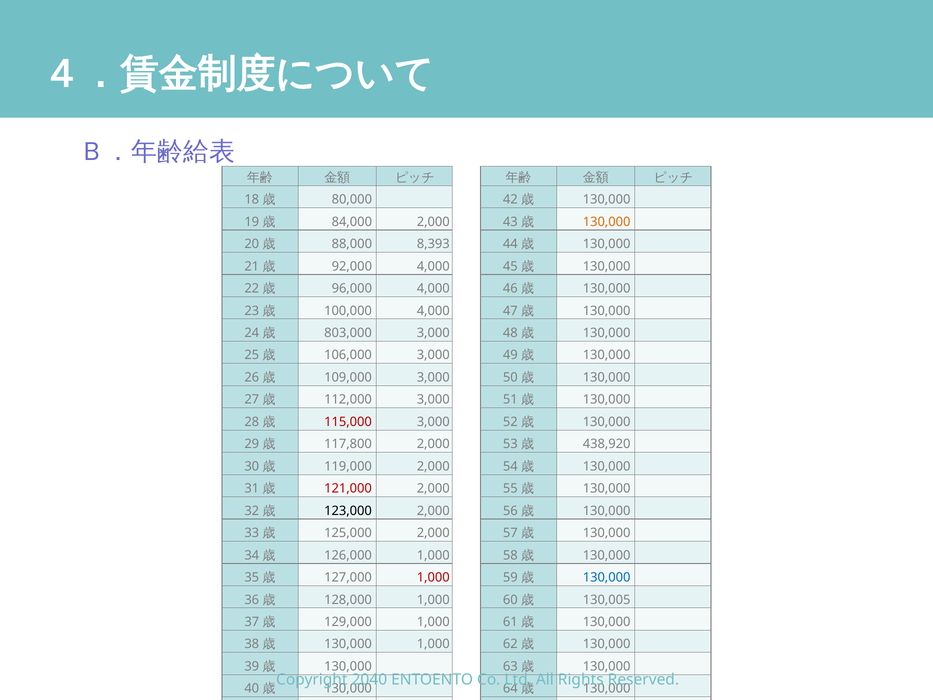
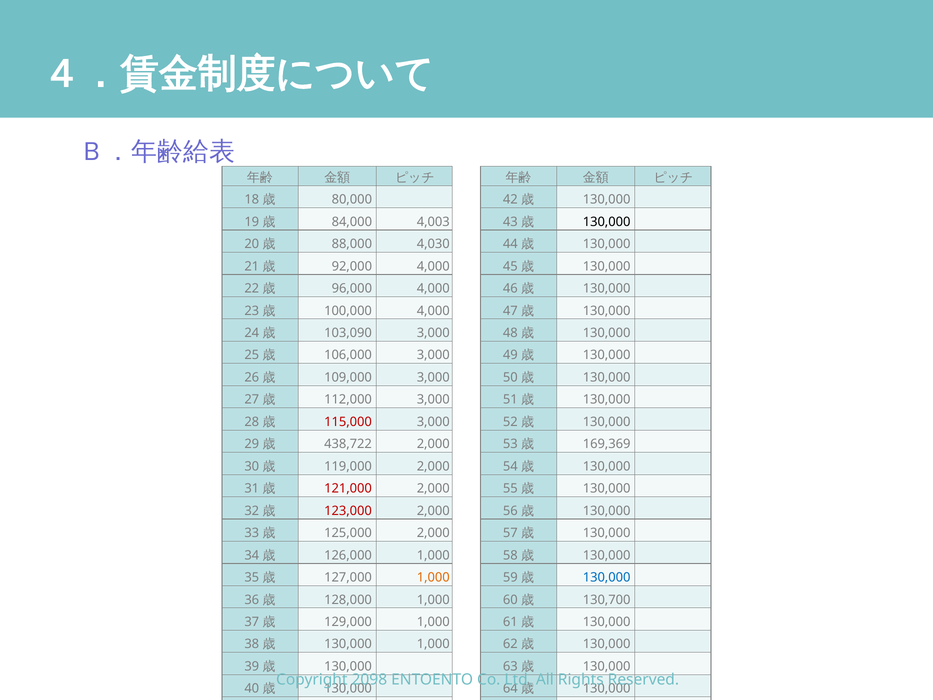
84,000 2,000: 2,000 -> 4,003
130,000 at (607, 222) colour: orange -> black
8,393: 8,393 -> 4,030
803,000: 803,000 -> 103,090
117,800: 117,800 -> 438,722
438,920: 438,920 -> 169,369
123,000 colour: black -> red
1,000 at (433, 577) colour: red -> orange
130,005: 130,005 -> 130,700
2040: 2040 -> 2098
